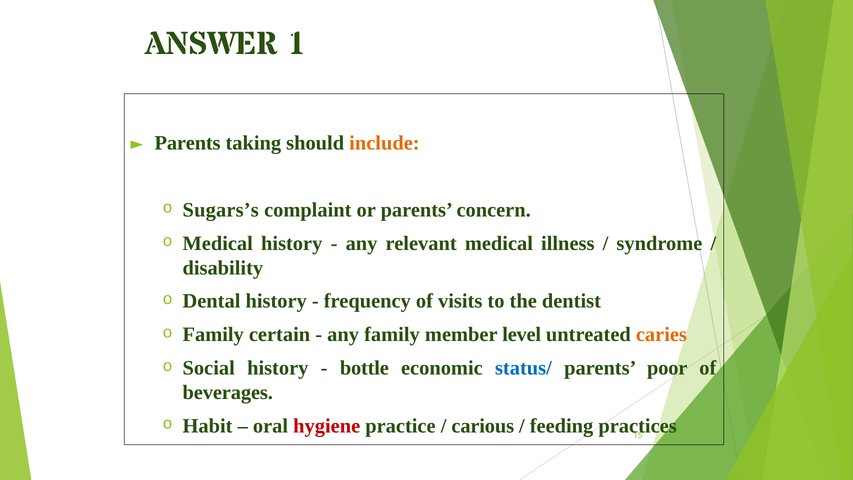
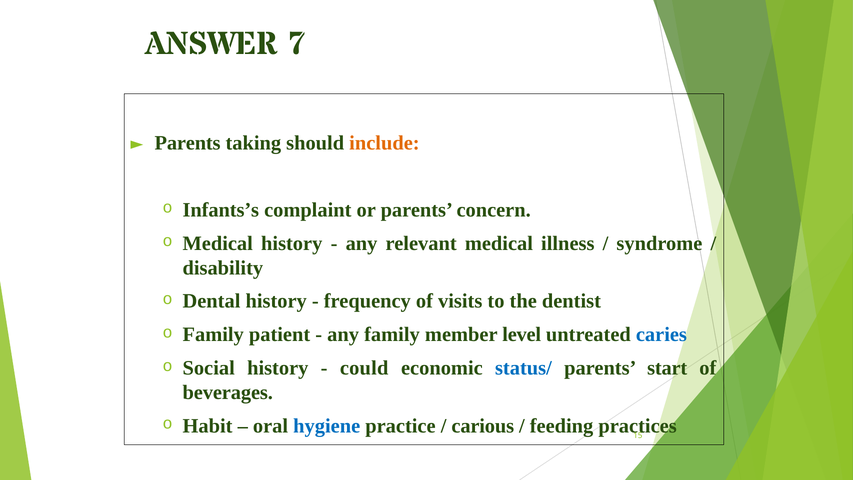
1: 1 -> 7
Sugars’s: Sugars’s -> Infants’s
certain: certain -> patient
caries colour: orange -> blue
bottle: bottle -> could
poor: poor -> start
hygiene colour: red -> blue
